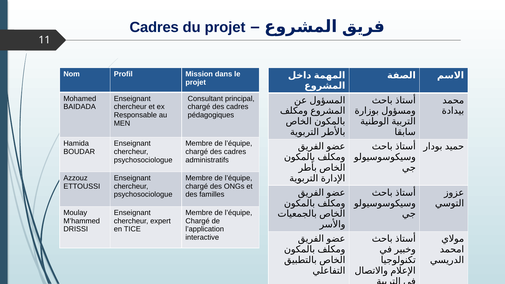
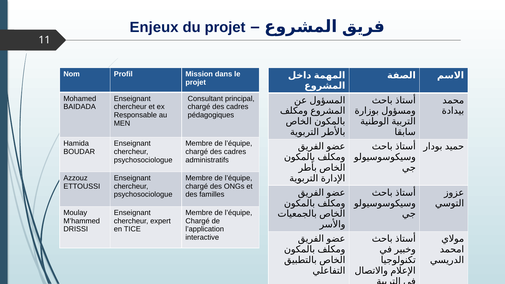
Cadres at (154, 27): Cadres -> Enjeux
